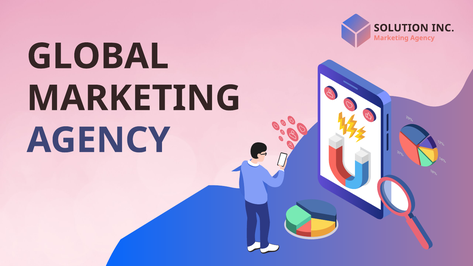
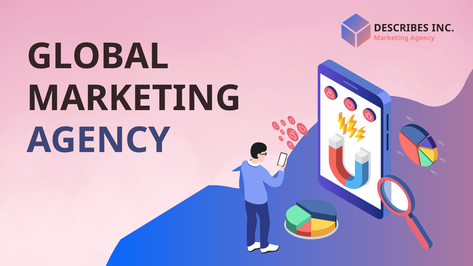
SOLUTION: SOLUTION -> DESCRIBES
